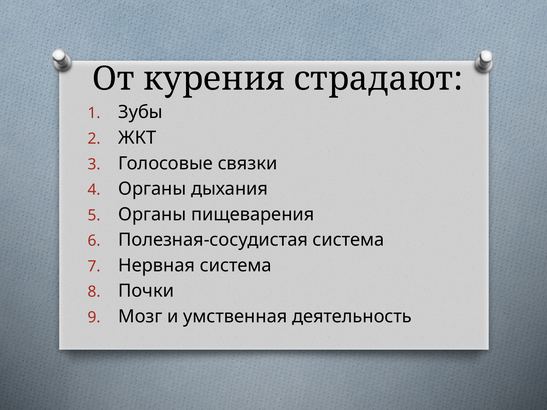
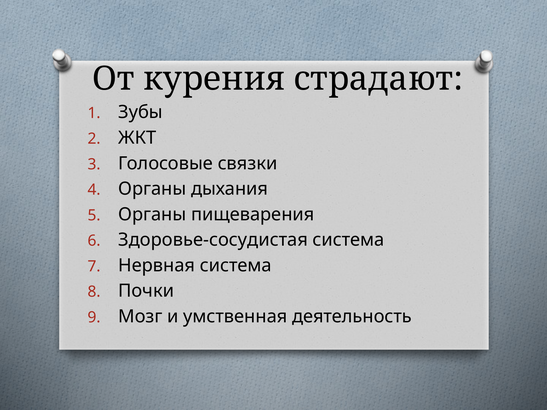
Полезная-сосудистая: Полезная-сосудистая -> Здоровье-сосудистая
